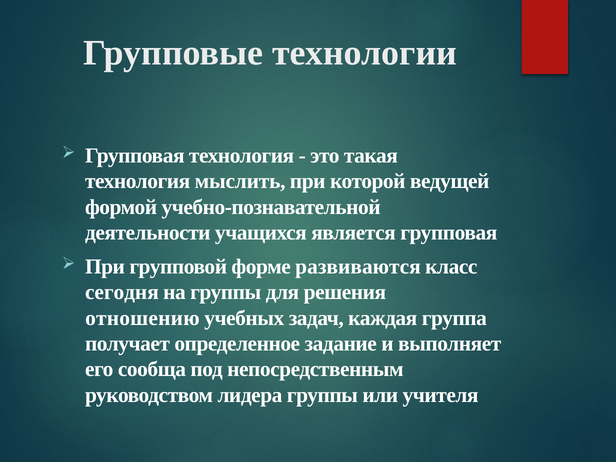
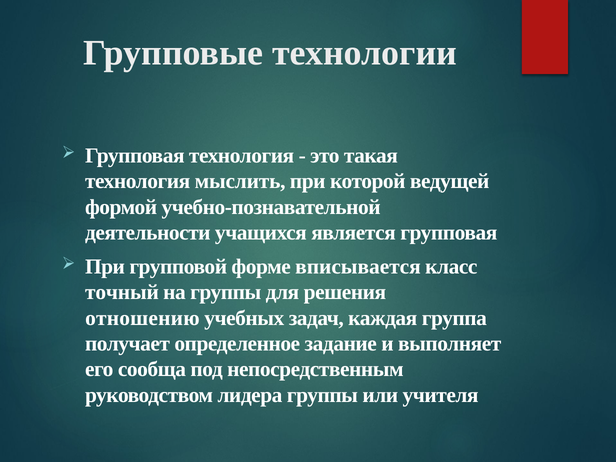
развиваются: развиваются -> вписывается
сегодня: сегодня -> точный
